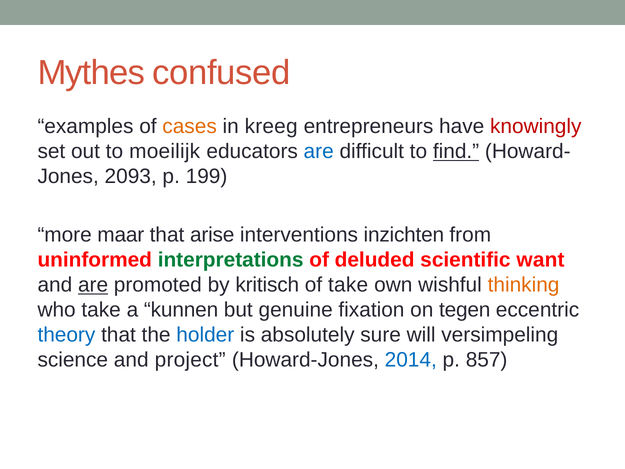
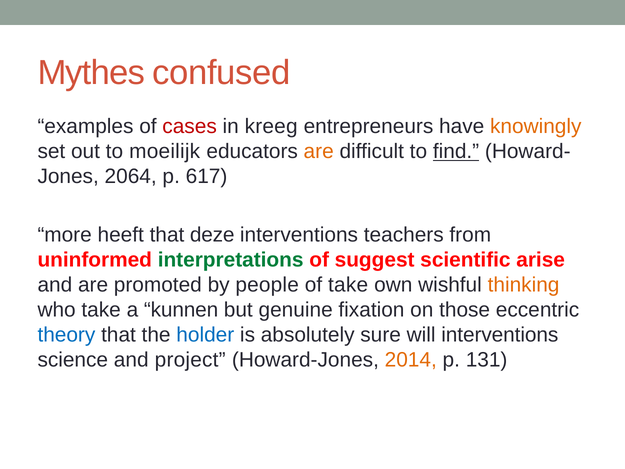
cases colour: orange -> red
knowingly colour: red -> orange
are at (319, 151) colour: blue -> orange
2093: 2093 -> 2064
199: 199 -> 617
maar: maar -> heeft
arise: arise -> deze
inzichten: inzichten -> teachers
deluded: deluded -> suggest
want: want -> arise
are at (93, 285) underline: present -> none
kritisch: kritisch -> people
tegen: tegen -> those
will versimpeling: versimpeling -> interventions
2014 colour: blue -> orange
857: 857 -> 131
